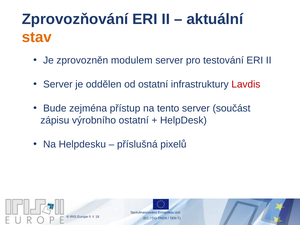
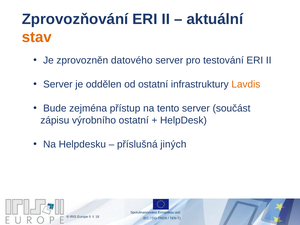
modulem: modulem -> datového
Lavdis colour: red -> orange
pixelů: pixelů -> jiných
